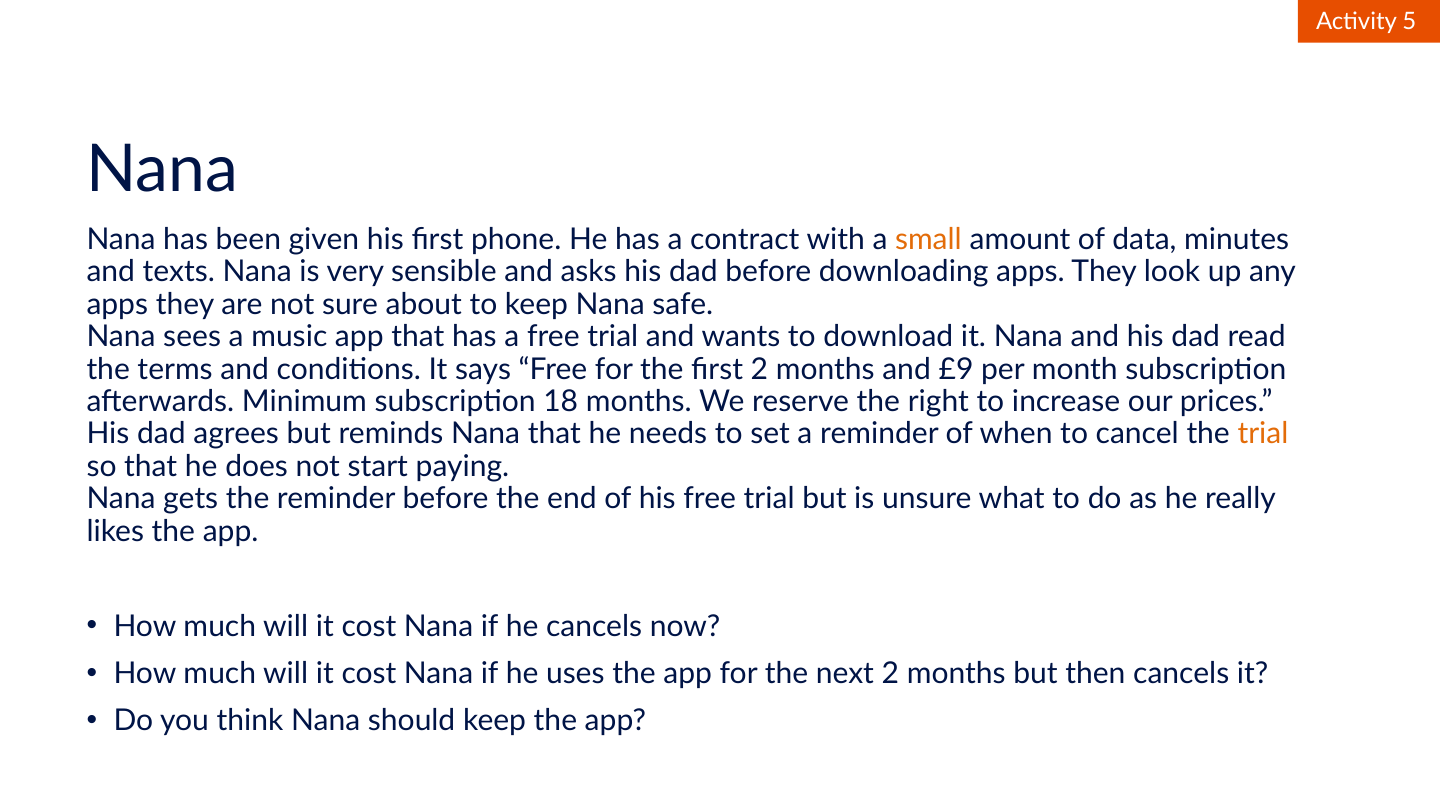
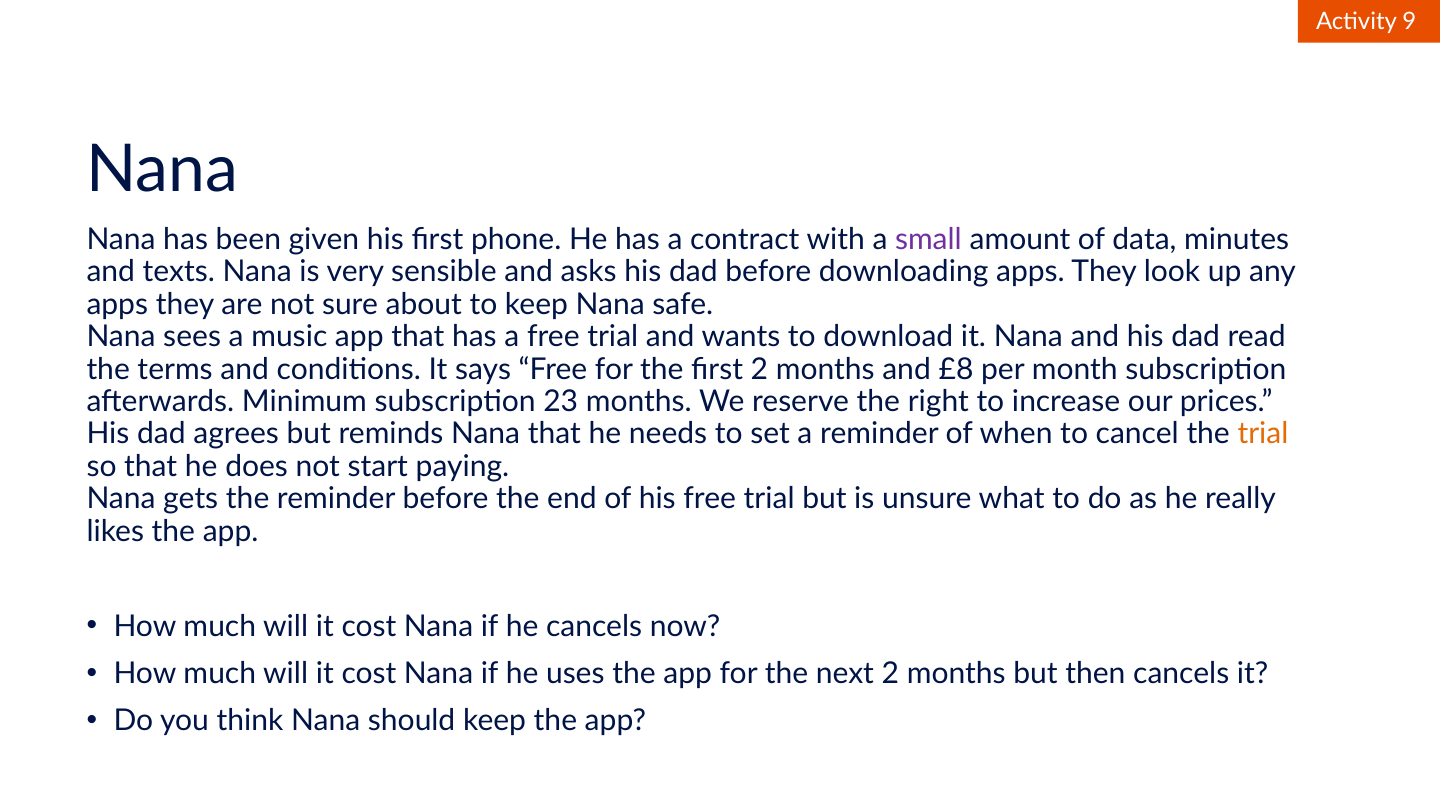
5: 5 -> 9
small colour: orange -> purple
£9: £9 -> £8
18: 18 -> 23
